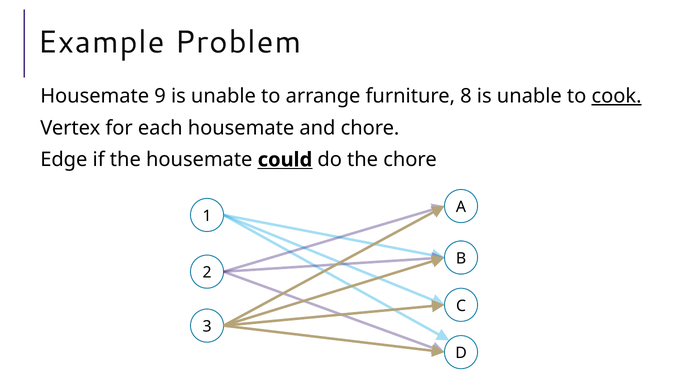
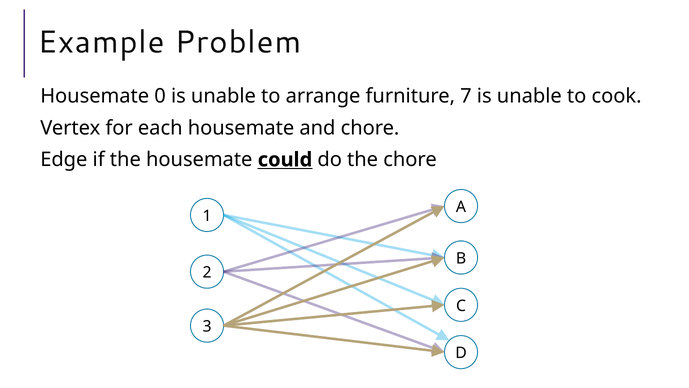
9: 9 -> 0
8: 8 -> 7
cook underline: present -> none
